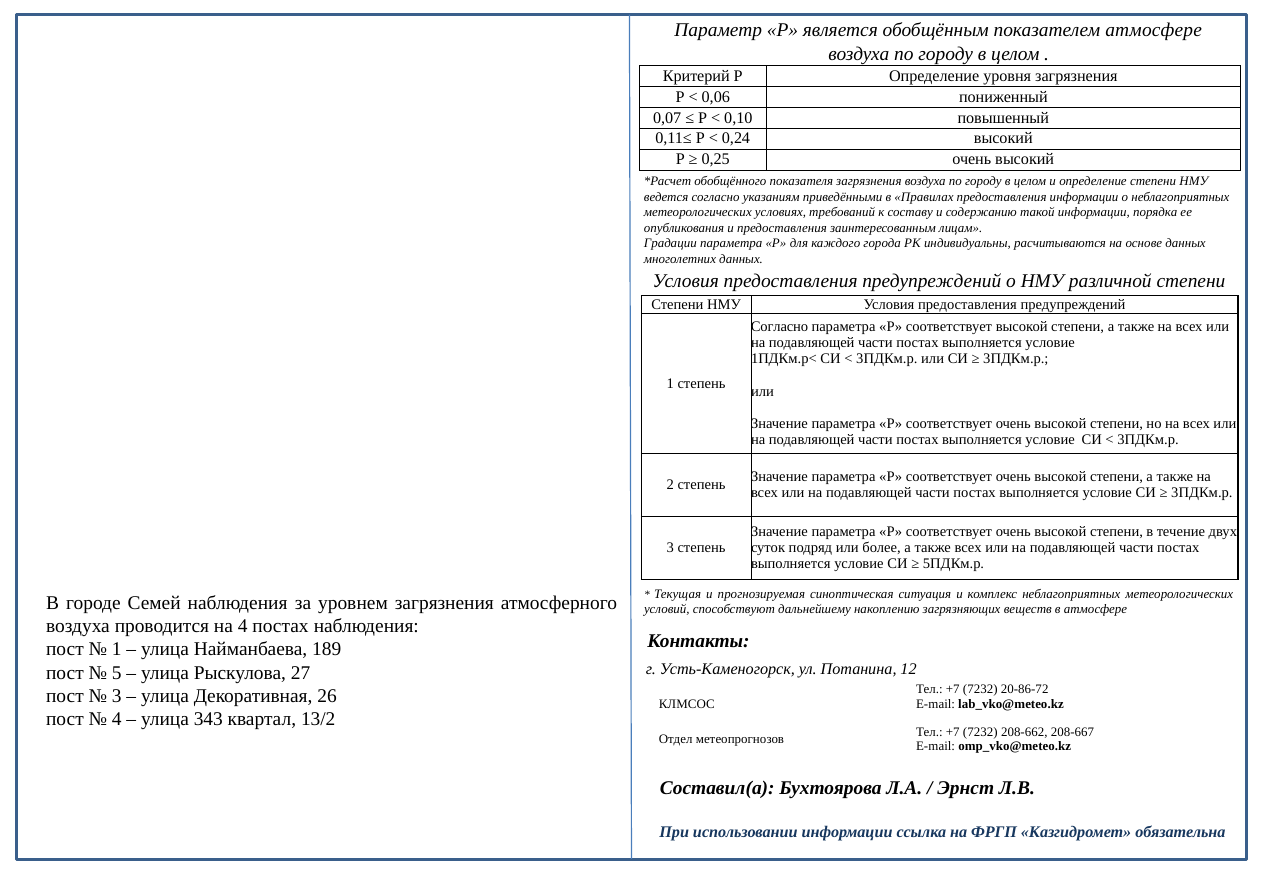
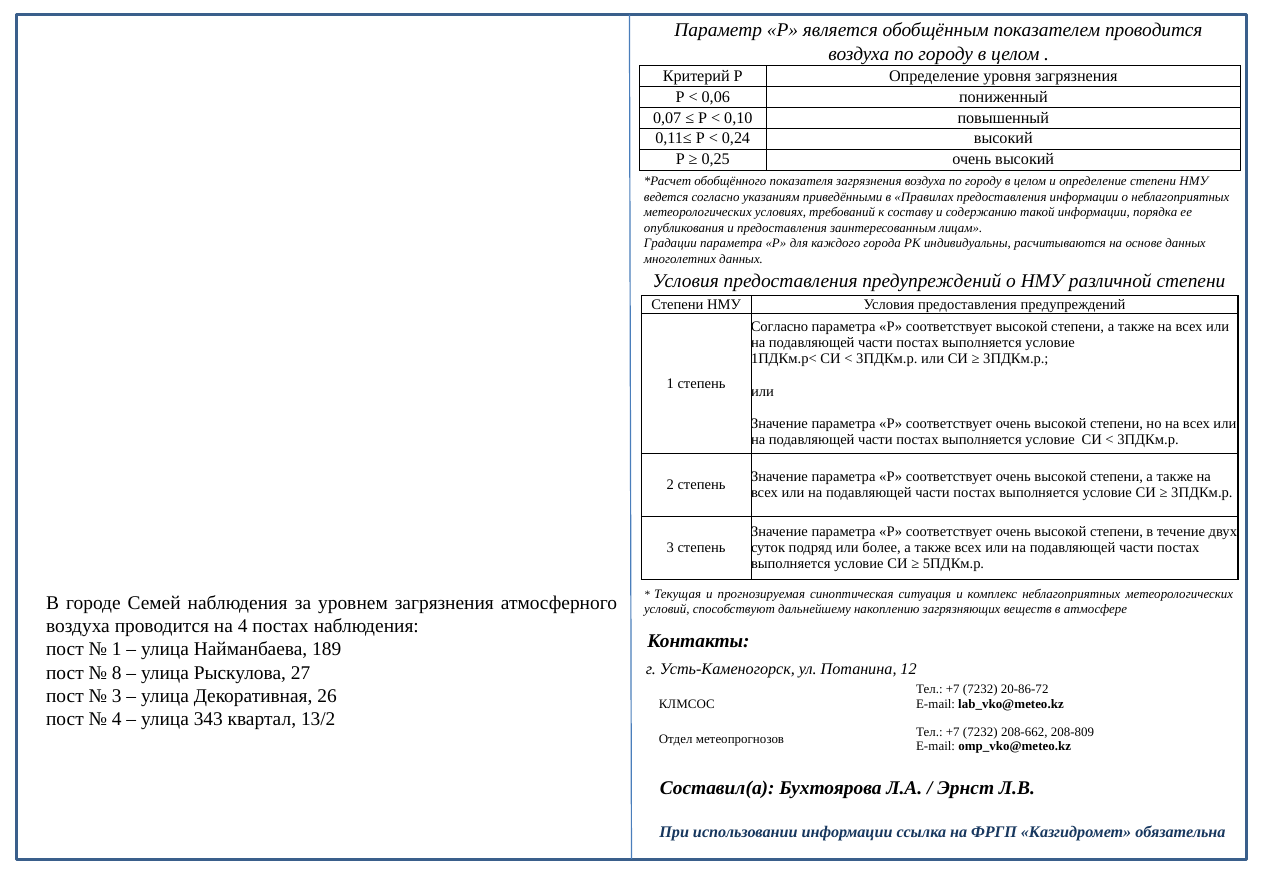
показателем атмосфере: атмосфере -> проводится
5: 5 -> 8
208-667: 208-667 -> 208-809
